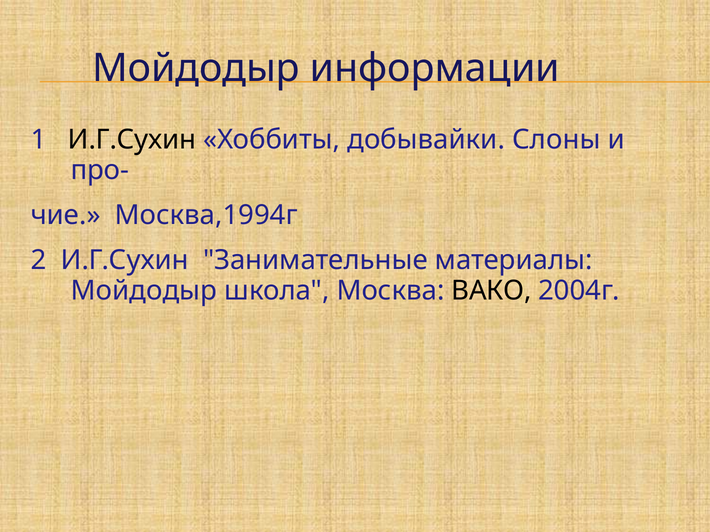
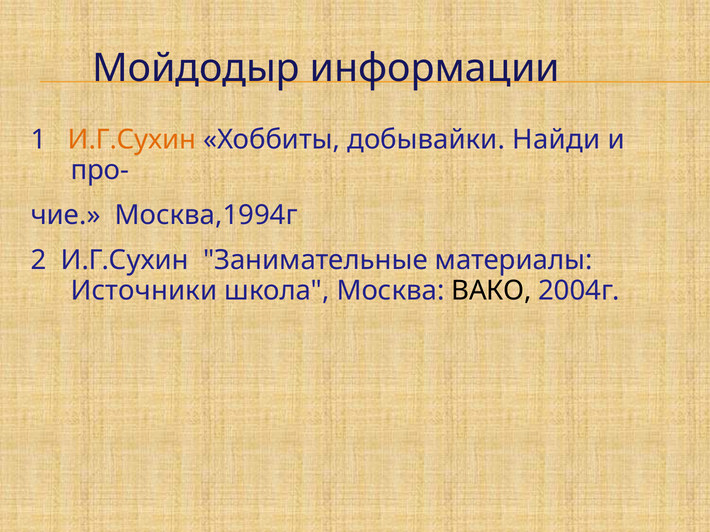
И.Г.Сухин at (132, 140) colour: black -> orange
Слоны: Слоны -> Найди
Мойдодыр at (144, 291): Мойдодыр -> Источники
